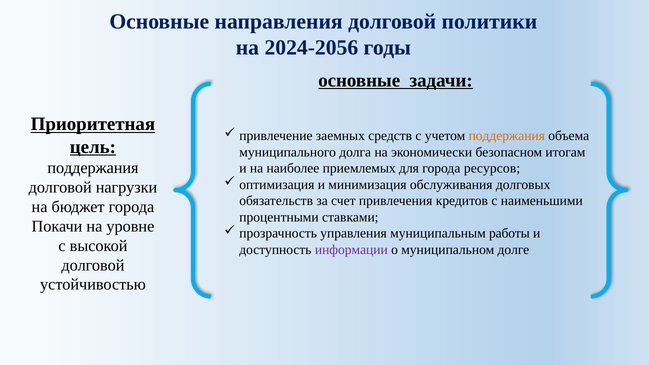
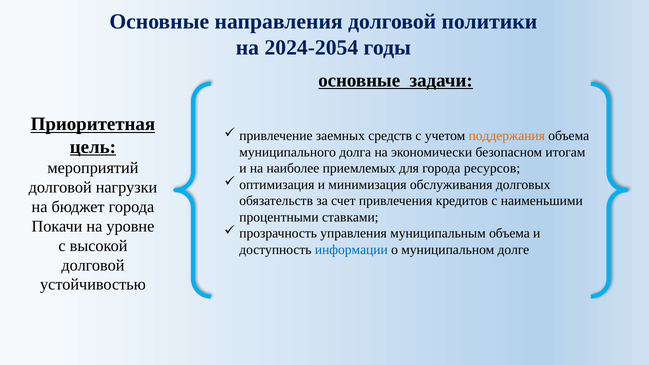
2024-2056: 2024-2056 -> 2024-2054
поддержания at (93, 168): поддержания -> мероприятий
муниципальным работы: работы -> объема
информации colour: purple -> blue
